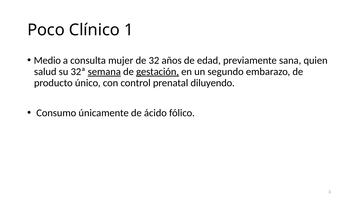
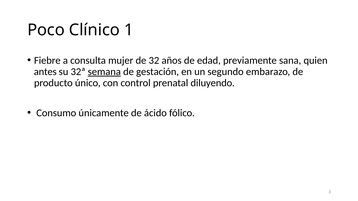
Medio: Medio -> Fiebre
salud: salud -> antes
gestación underline: present -> none
